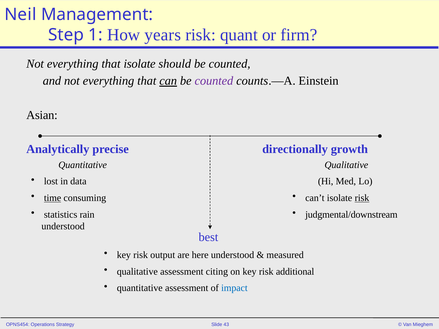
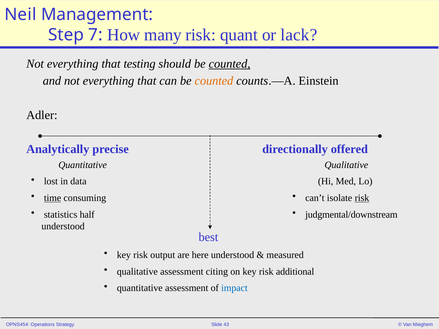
1: 1 -> 7
years: years -> many
firm: firm -> lack
that isolate: isolate -> testing
counted at (230, 64) underline: none -> present
can underline: present -> none
counted at (214, 81) colour: purple -> orange
Asian: Asian -> Adler
growth: growth -> offered
rain: rain -> half
